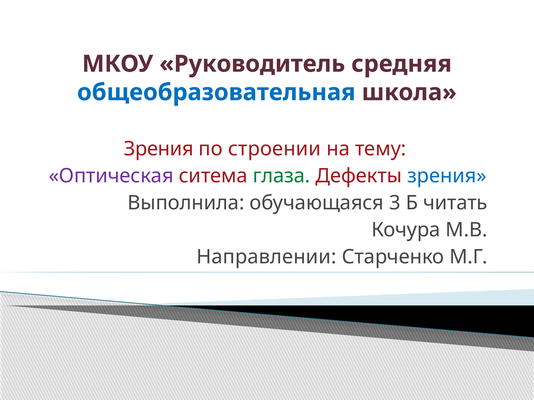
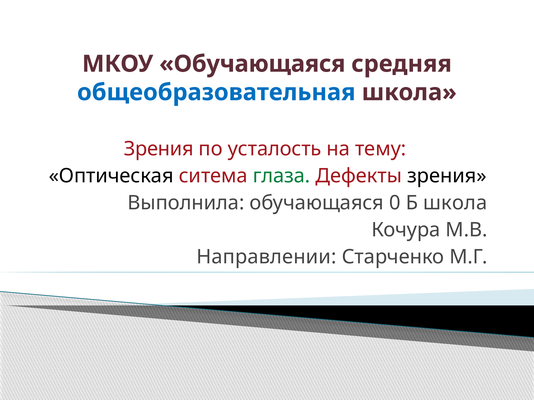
МКОУ Руководитель: Руководитель -> Обучающаяся
строении: строении -> усталость
Оптическая colour: purple -> black
зрения at (447, 176) colour: blue -> black
3: 3 -> 0
Б читать: читать -> школа
